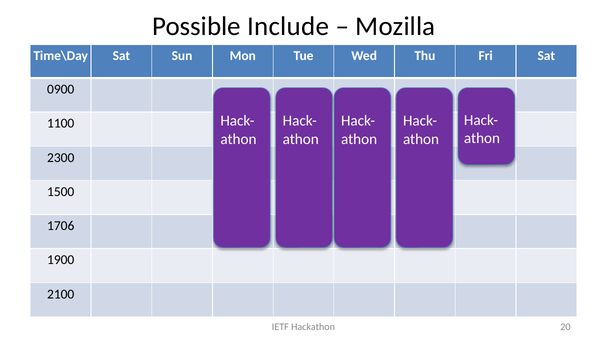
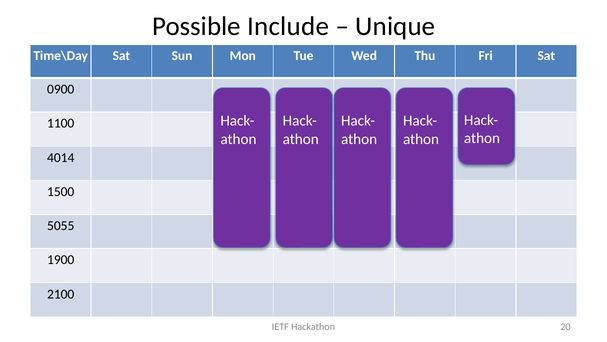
Mozilla: Mozilla -> Unique
2300: 2300 -> 4014
1706: 1706 -> 5055
